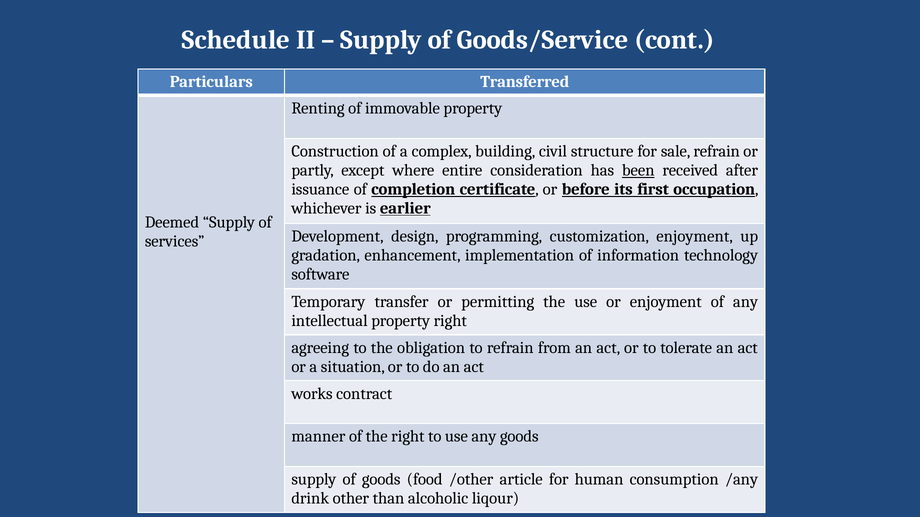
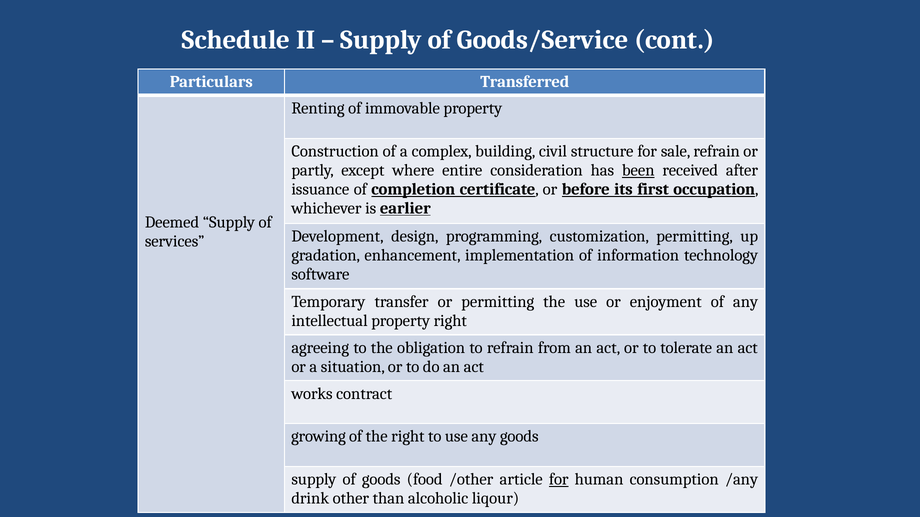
customization enjoyment: enjoyment -> permitting
manner: manner -> growing
for at (559, 480) underline: none -> present
